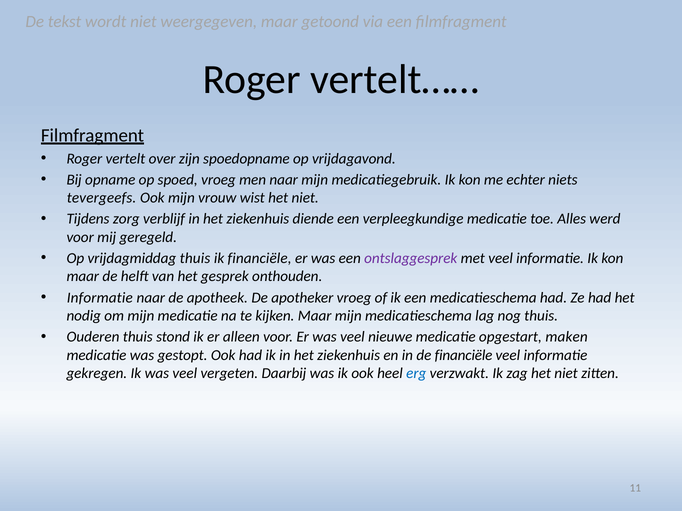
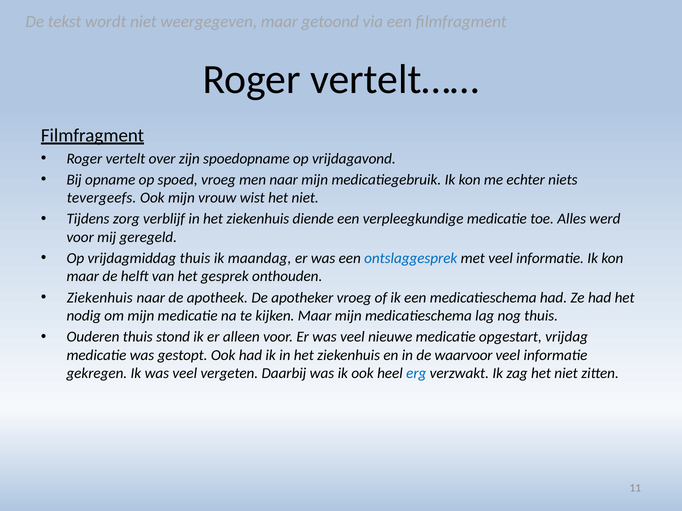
ik financiële: financiële -> maandag
ontslaggesprek colour: purple -> blue
Informatie at (100, 298): Informatie -> Ziekenhuis
maken: maken -> vrijdag
de financiële: financiële -> waarvoor
